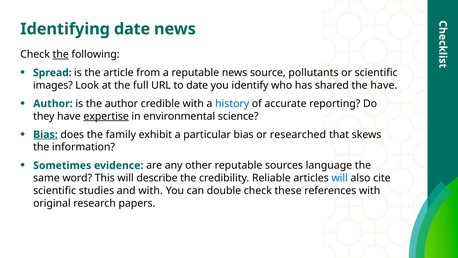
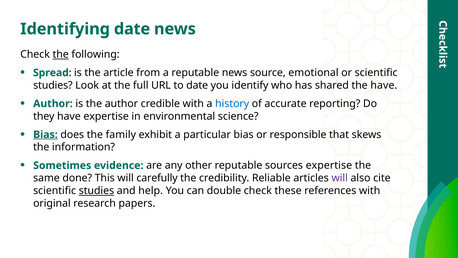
pollutants: pollutants -> emotional
images at (53, 85): images -> studies
expertise at (106, 116) underline: present -> none
researched: researched -> responsible
sources language: language -> expertise
word: word -> done
describe: describe -> carefully
will at (340, 178) colour: blue -> purple
studies at (96, 190) underline: none -> present
and with: with -> help
